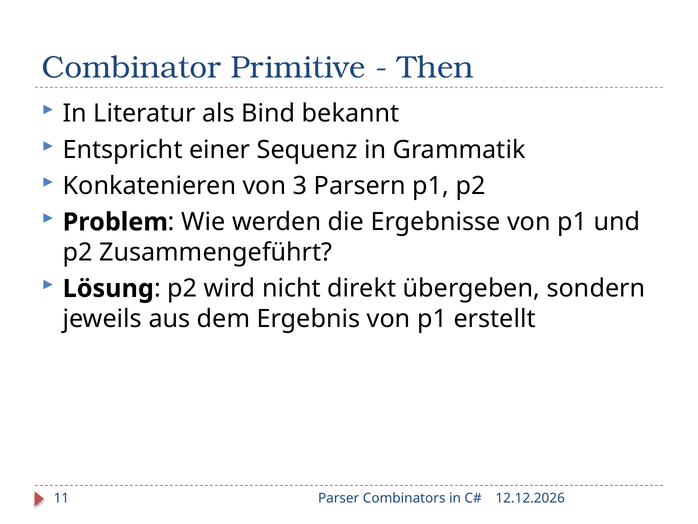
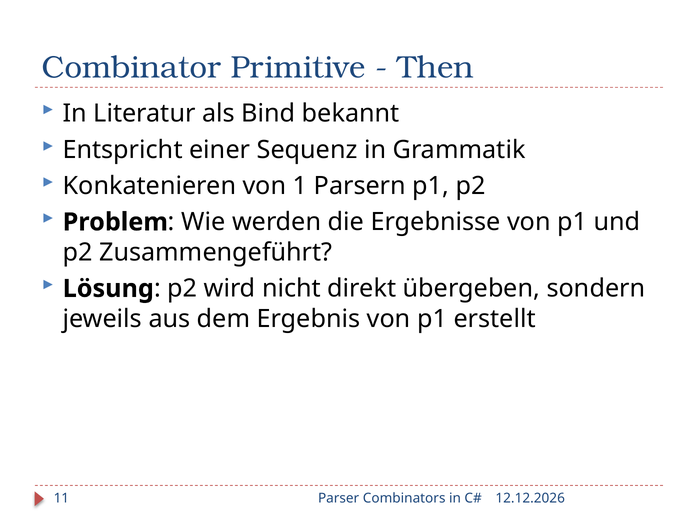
3: 3 -> 1
